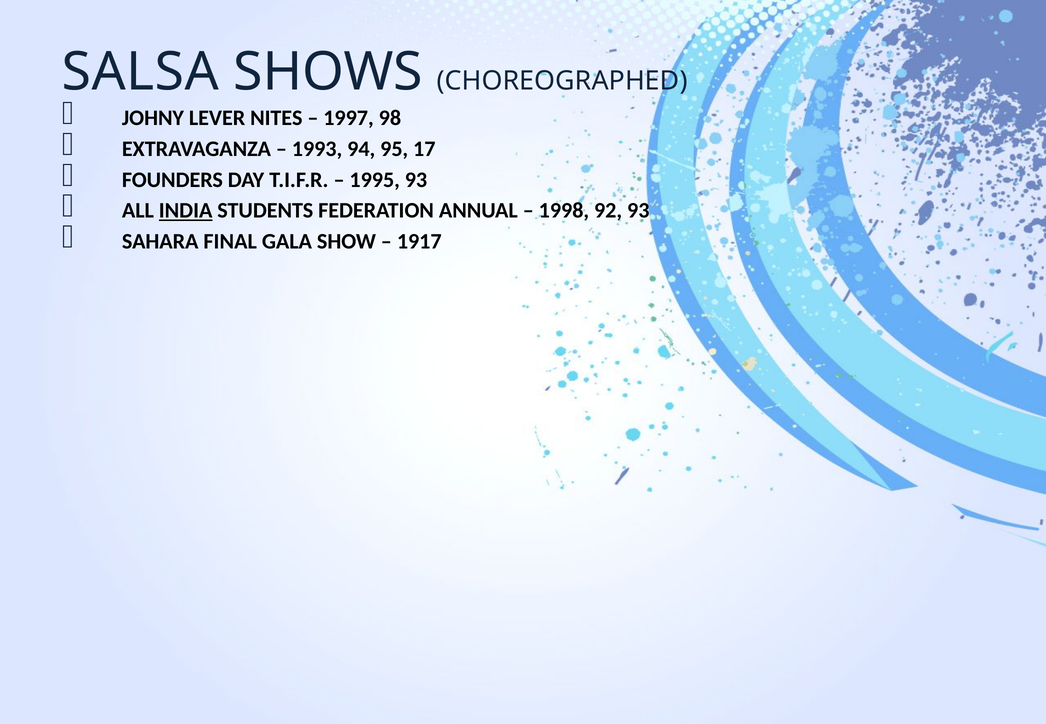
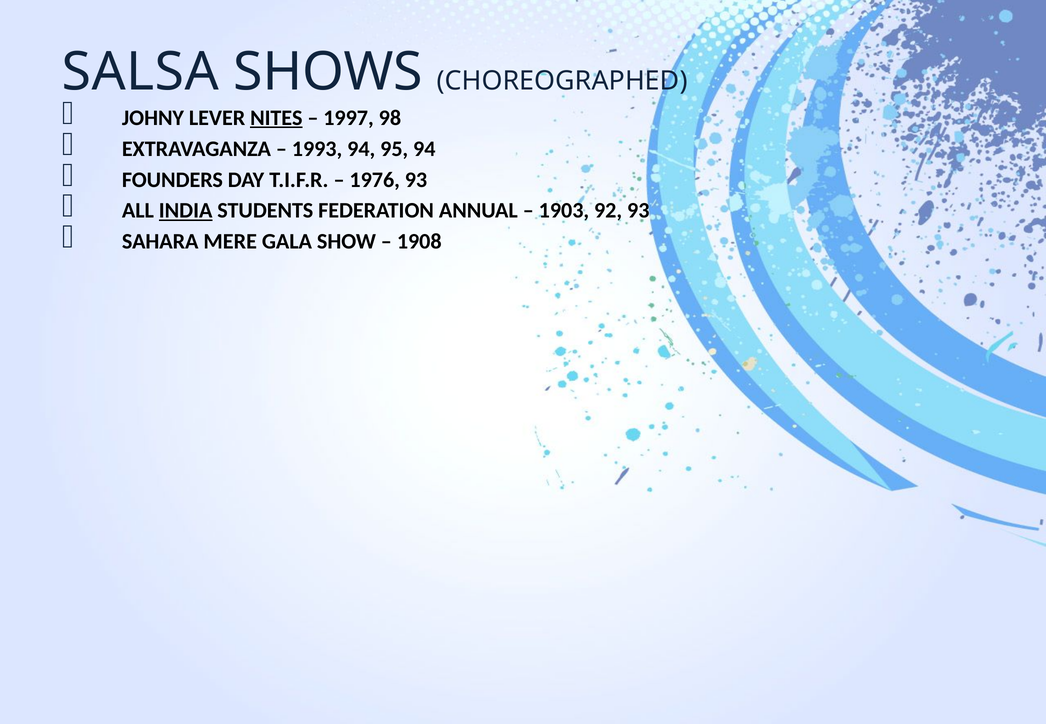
NITES underline: none -> present
95 17: 17 -> 94
1995: 1995 -> 1976
1998: 1998 -> 1903
FINAL: FINAL -> MERE
1917: 1917 -> 1908
